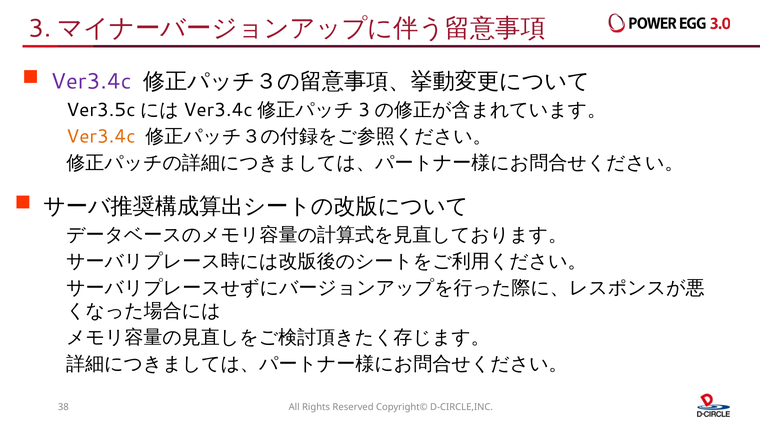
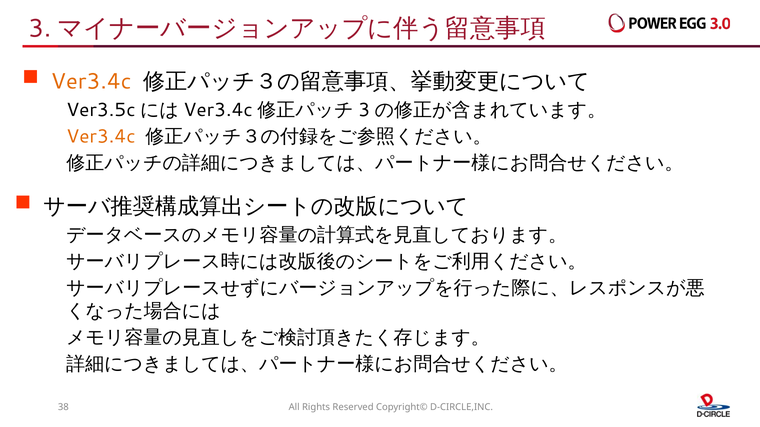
Ver3.4c at (91, 81) colour: purple -> orange
